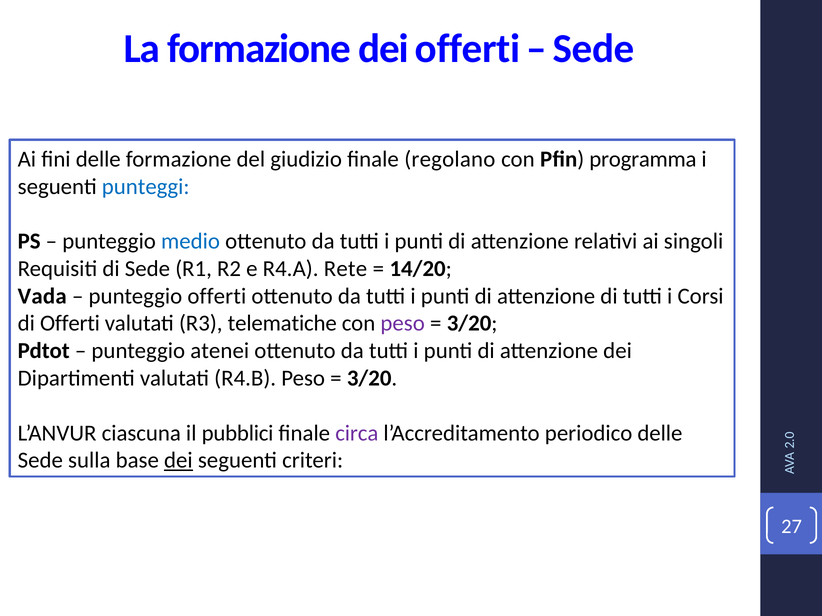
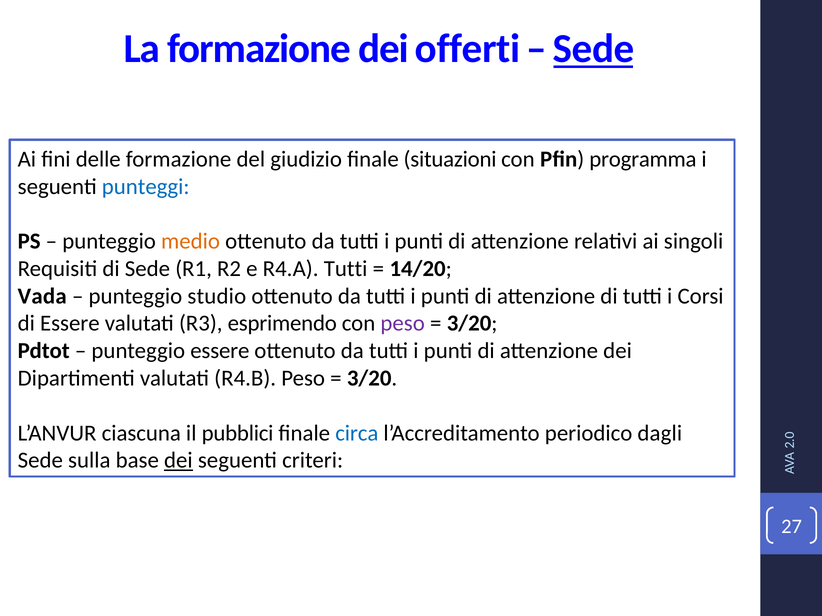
Sede at (594, 49) underline: none -> present
regolano: regolano -> situazioni
medio colour: blue -> orange
R4.A Rete: Rete -> Tutti
punteggio offerti: offerti -> studio
di Offerti: Offerti -> Essere
telematiche: telematiche -> esprimendo
punteggio atenei: atenei -> essere
circa colour: purple -> blue
periodico delle: delle -> dagli
